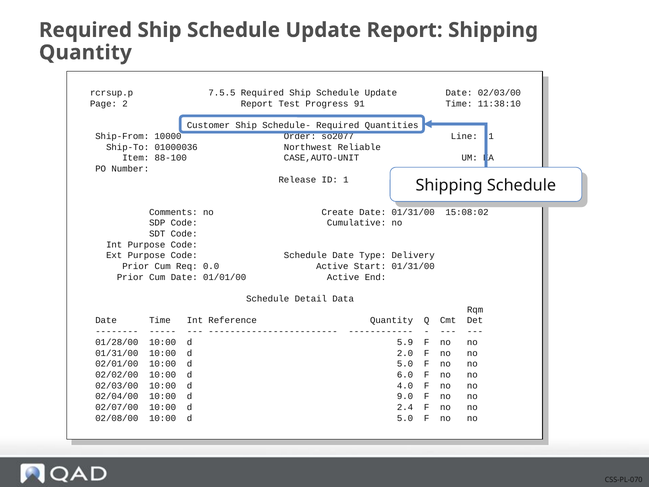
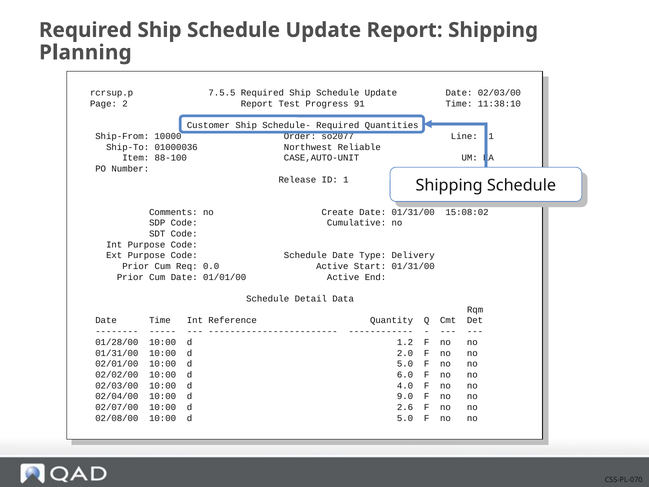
Quantity at (85, 52): Quantity -> Planning
5.9: 5.9 -> 1.2
2.4: 2.4 -> 2.6
